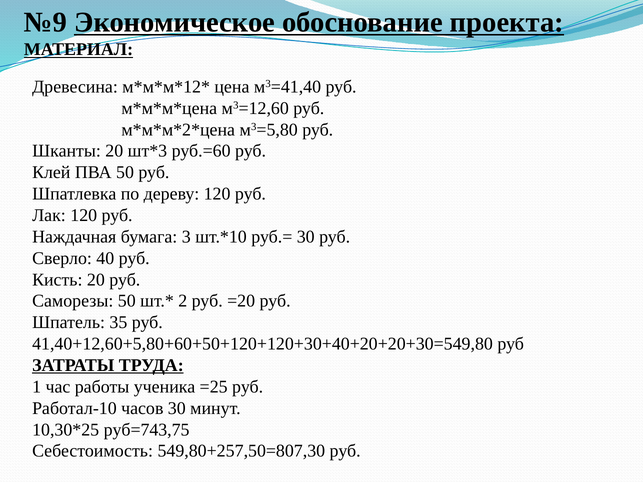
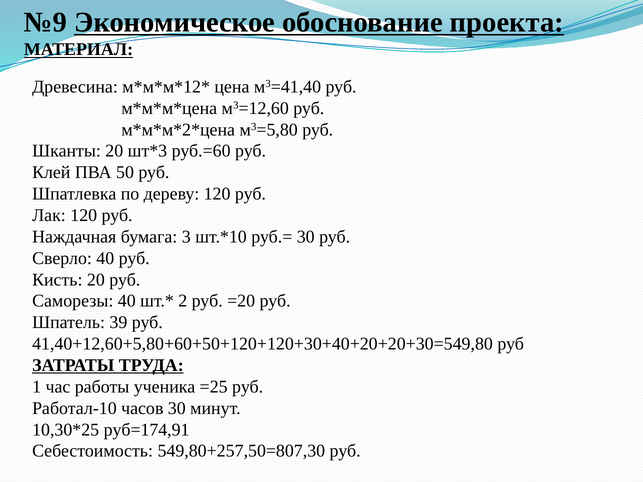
Саморезы 50: 50 -> 40
35: 35 -> 39
руб=743,75: руб=743,75 -> руб=174,91
